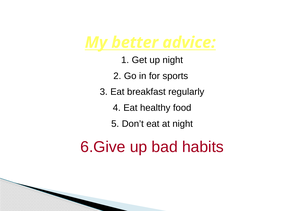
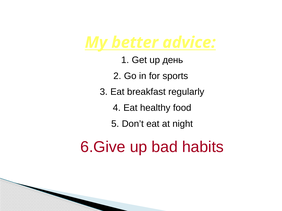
up night: night -> день
